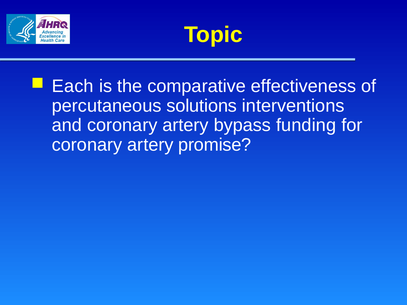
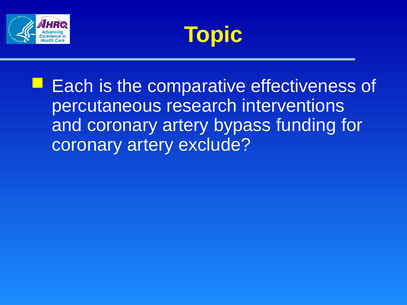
solutions: solutions -> research
promise: promise -> exclude
